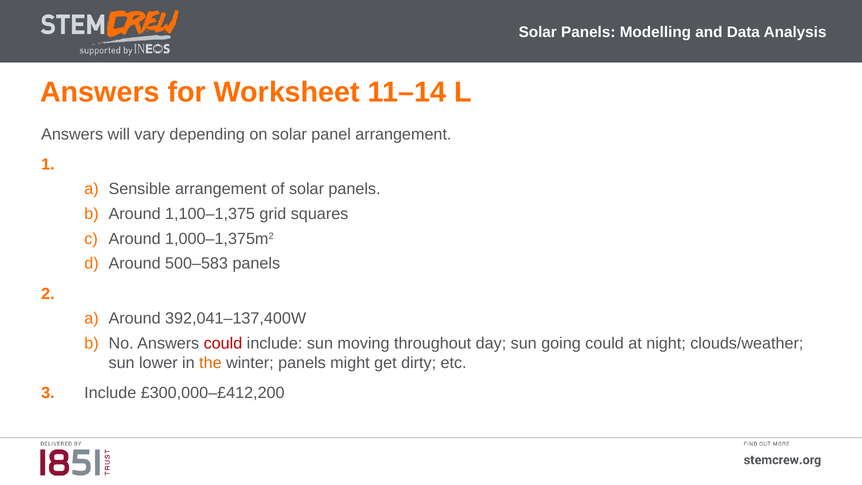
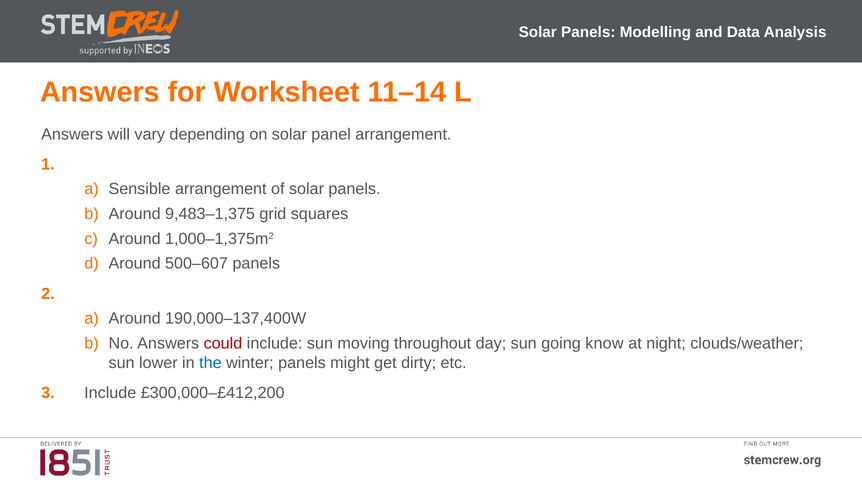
1,100–1,375: 1,100–1,375 -> 9,483–1,375
500–583: 500–583 -> 500–607
392,041–137,400W: 392,041–137,400W -> 190,000–137,400W
going could: could -> know
the colour: orange -> blue
